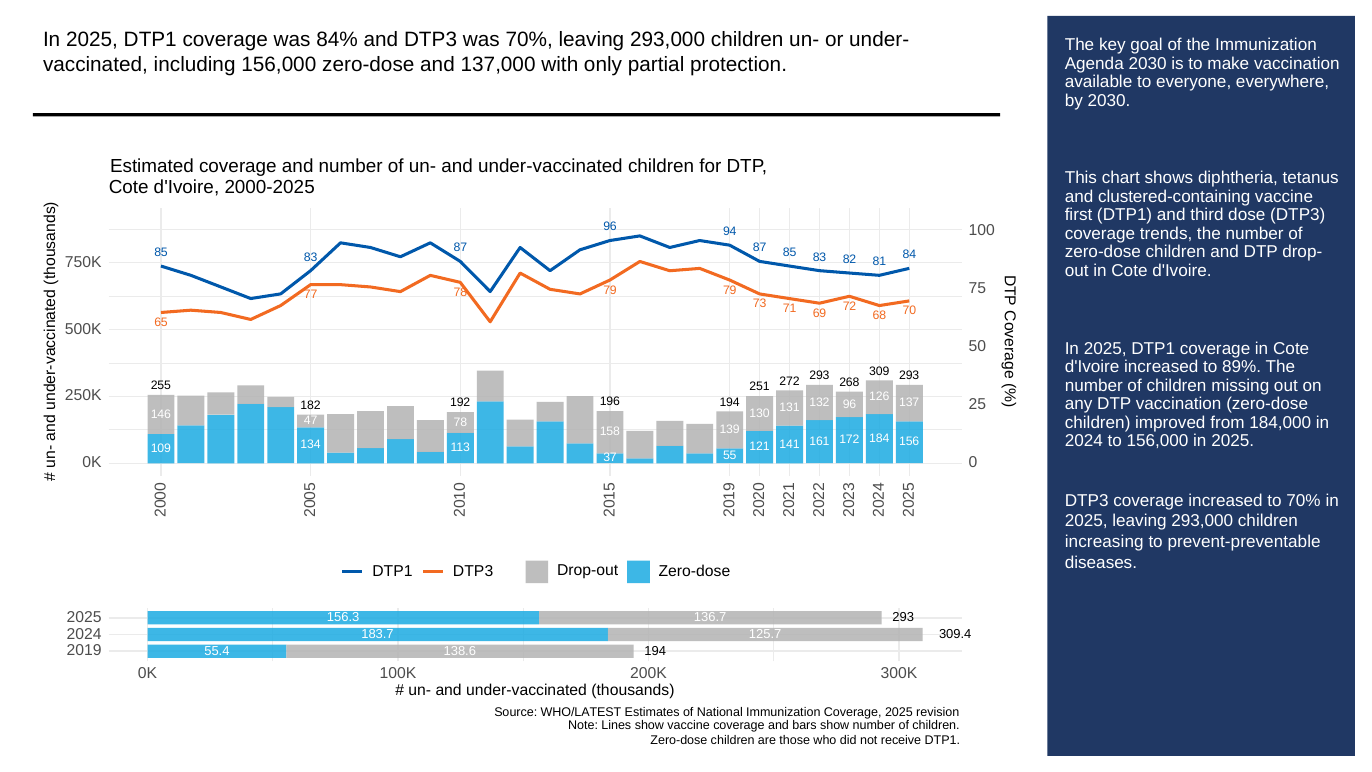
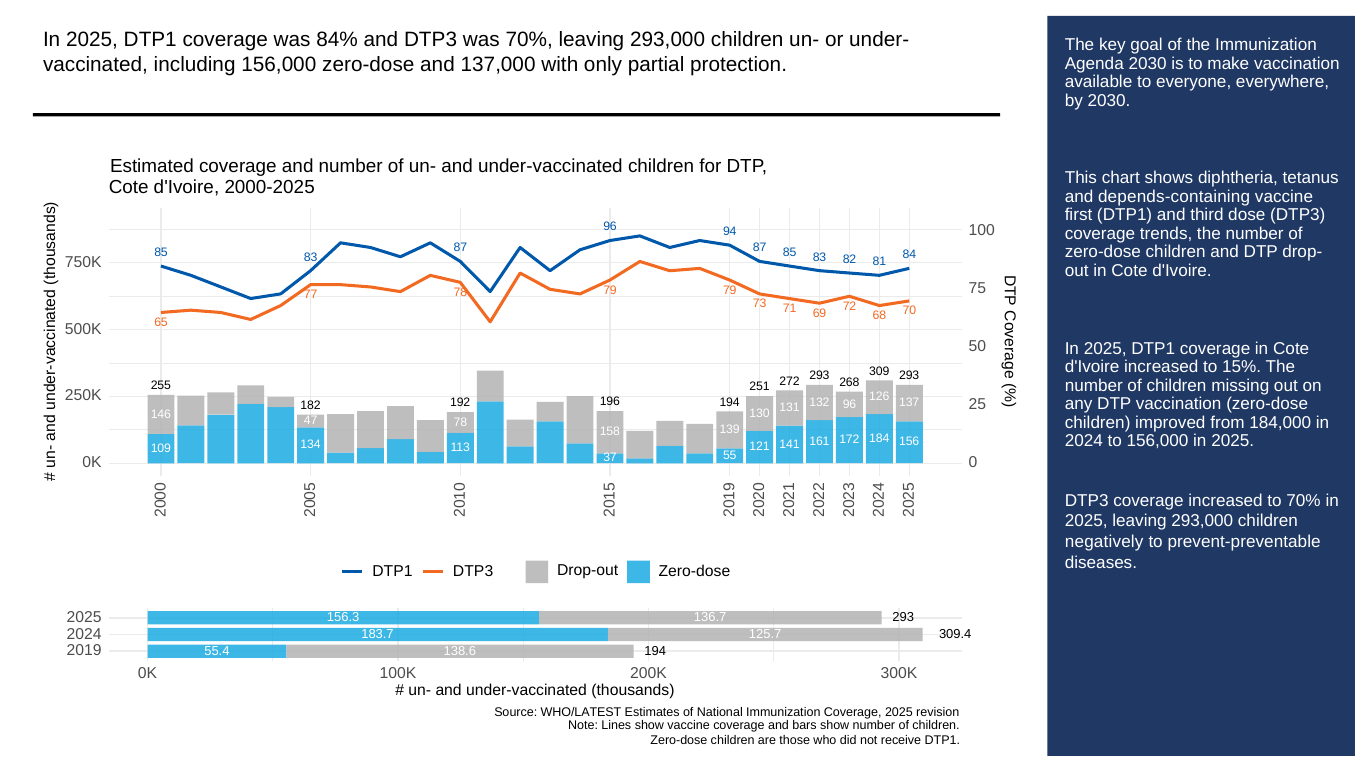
clustered-containing: clustered-containing -> depends-containing
89%: 89% -> 15%
increasing: increasing -> negatively
